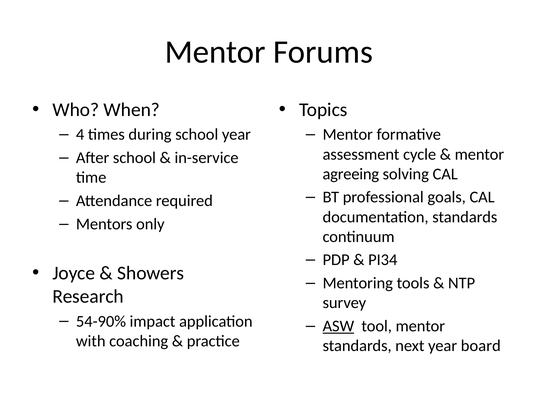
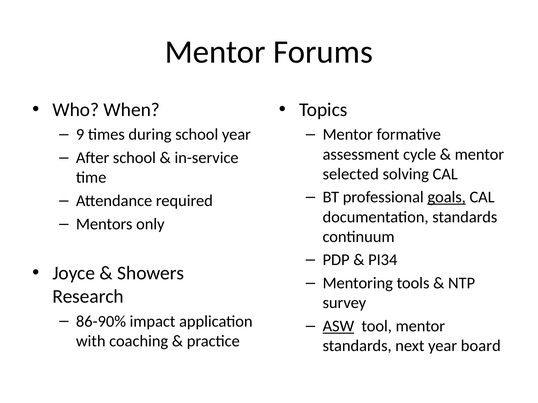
4: 4 -> 9
agreeing: agreeing -> selected
goals underline: none -> present
54-90%: 54-90% -> 86-90%
